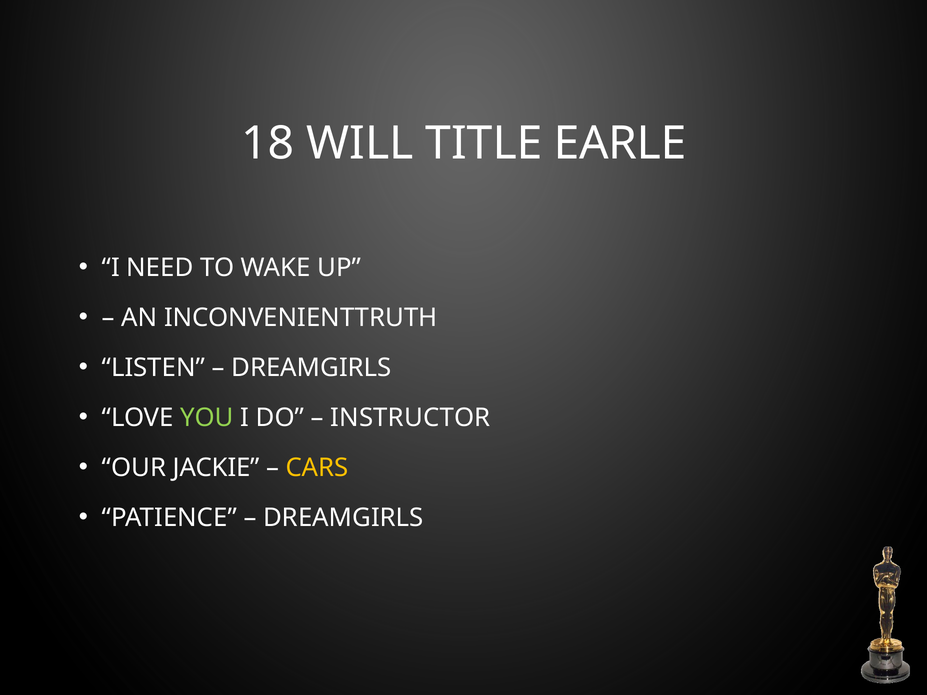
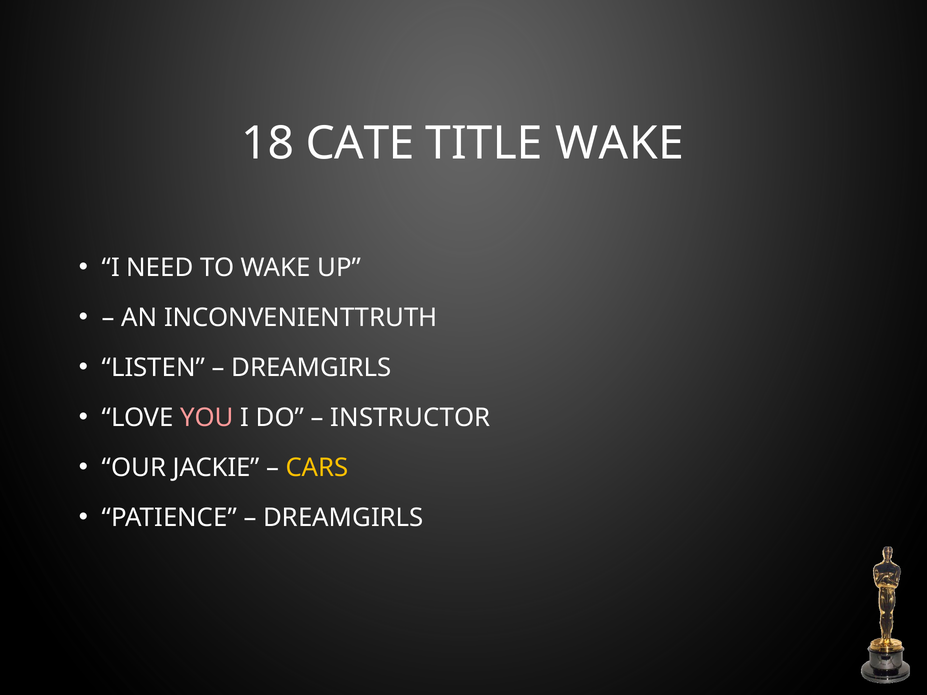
WILL: WILL -> CATE
TITLE EARLE: EARLE -> WAKE
YOU colour: light green -> pink
